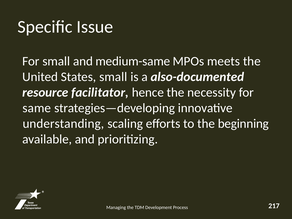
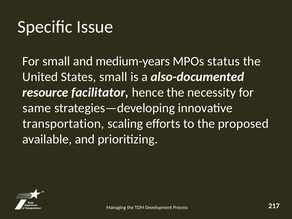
medium-same: medium-same -> medium-years
meets: meets -> status
understanding: understanding -> transportation
beginning: beginning -> proposed
